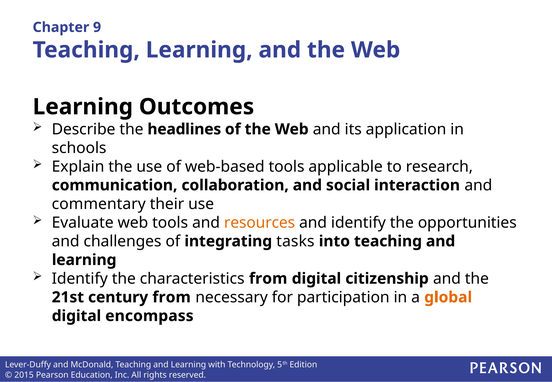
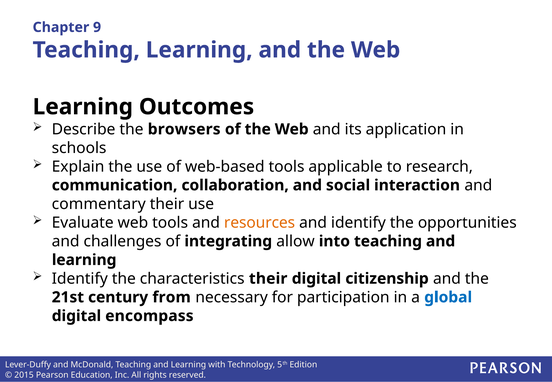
headlines: headlines -> browsers
tasks: tasks -> allow
characteristics from: from -> their
global colour: orange -> blue
